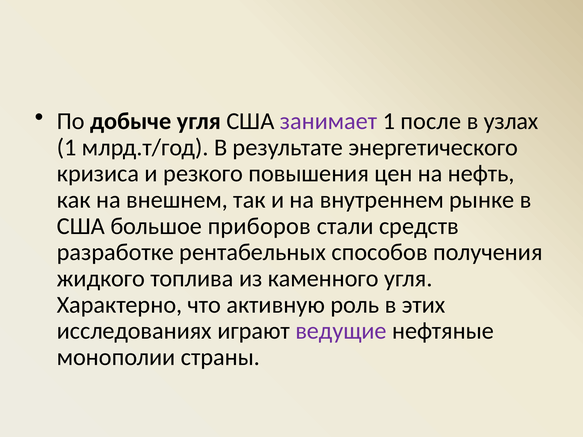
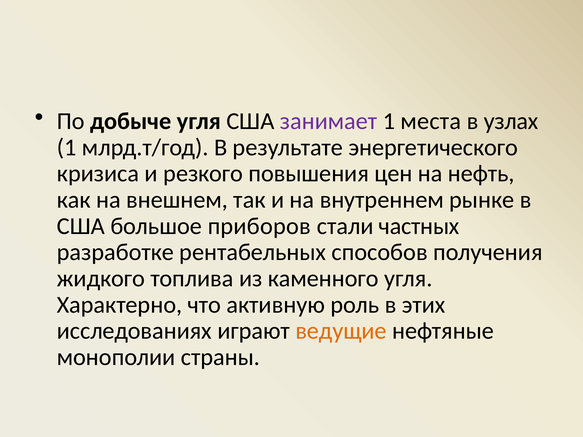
после: после -> места
средств: средств -> частных
ведущие colour: purple -> orange
